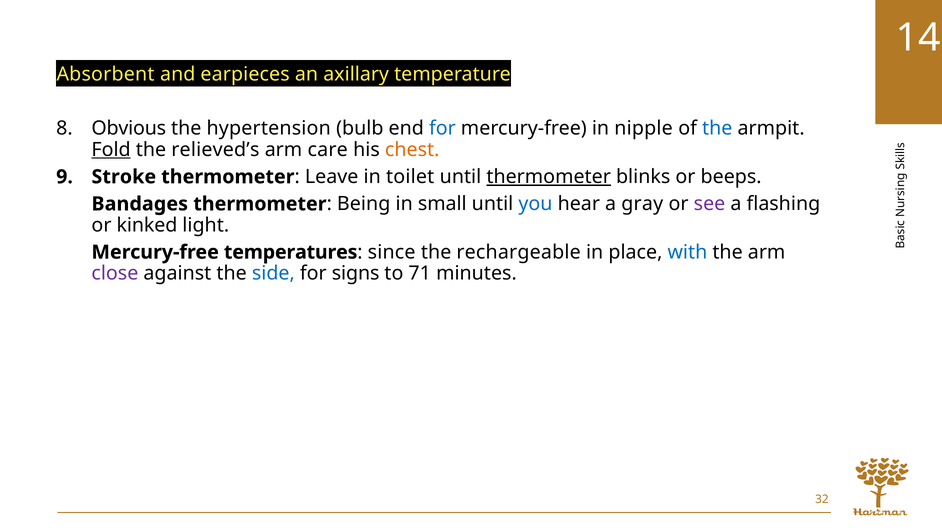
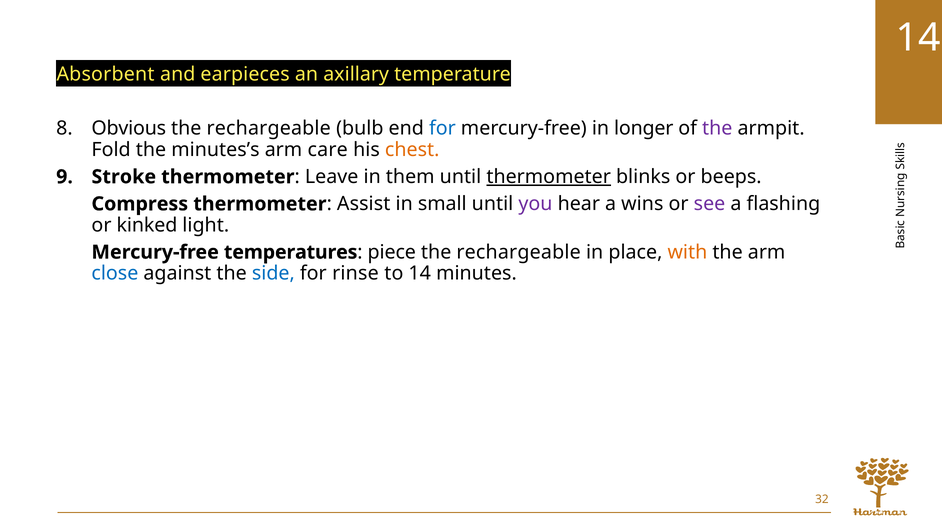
hypertension at (269, 128): hypertension -> rechargeable
nipple: nipple -> longer
the at (717, 128) colour: blue -> purple
Fold underline: present -> none
relieved’s: relieved’s -> minutes’s
toilet: toilet -> them
Bandages: Bandages -> Compress
Being: Being -> Assist
you colour: blue -> purple
gray: gray -> wins
since: since -> piece
with colour: blue -> orange
close colour: purple -> blue
signs: signs -> rinse
to 71: 71 -> 14
